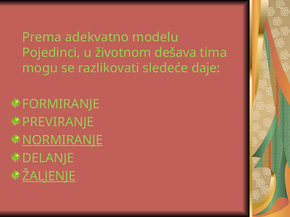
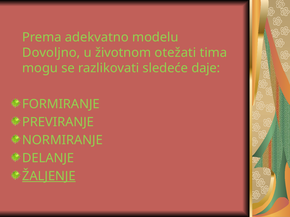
Pojedinci: Pojedinci -> Dovoljno
dešava: dešava -> otežati
NORMIRANJE underline: present -> none
